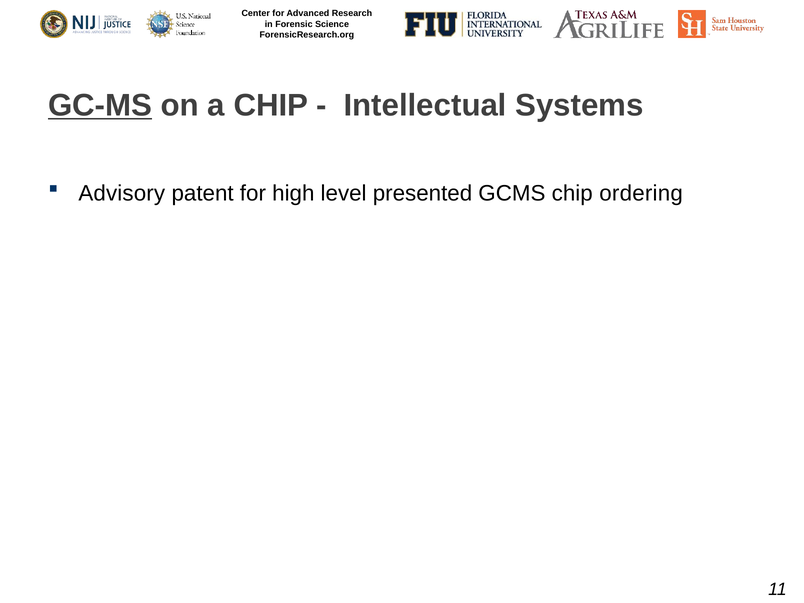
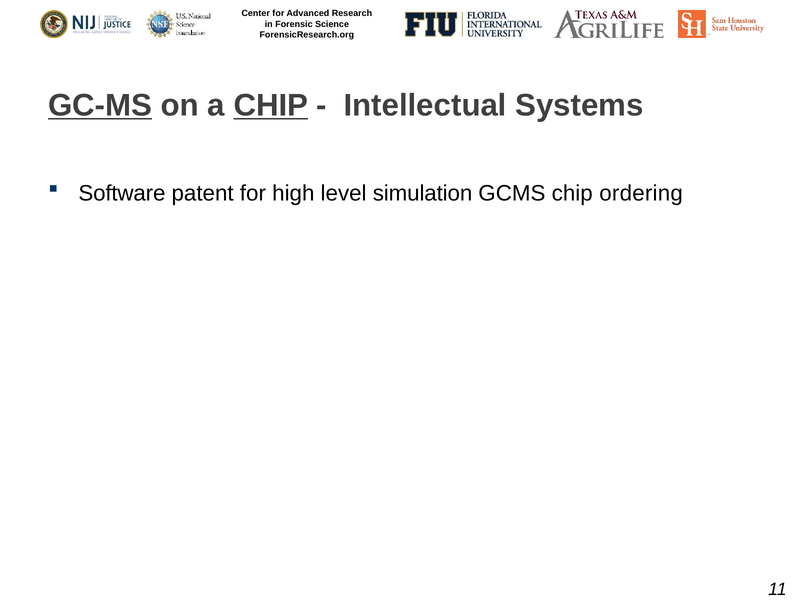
CHIP at (271, 105) underline: none -> present
Advisory: Advisory -> Software
presented: presented -> simulation
